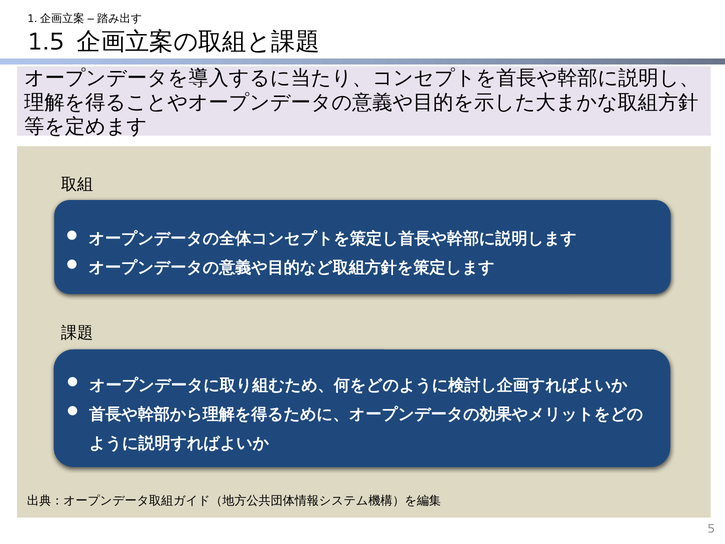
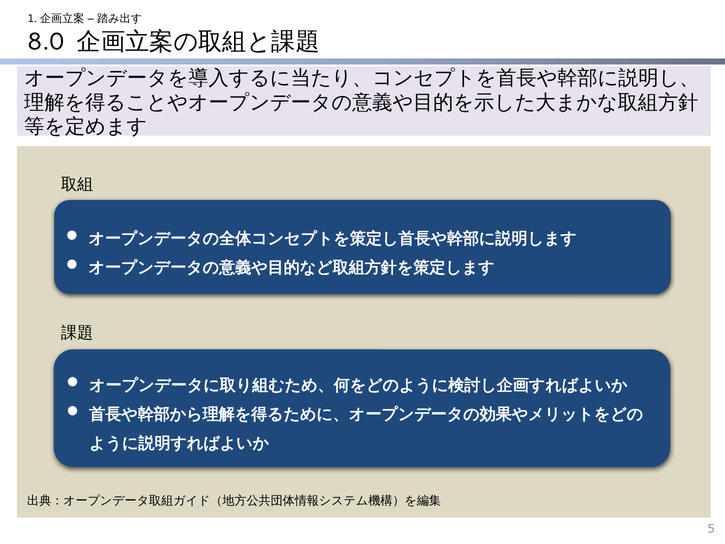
1.5: 1.5 -> 8.0
